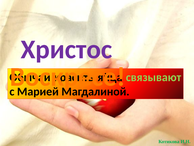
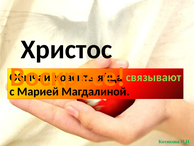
Христос colour: purple -> black
